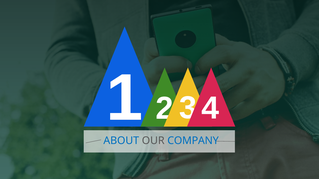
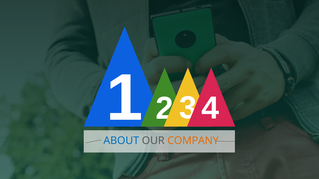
COMPANY colour: blue -> orange
